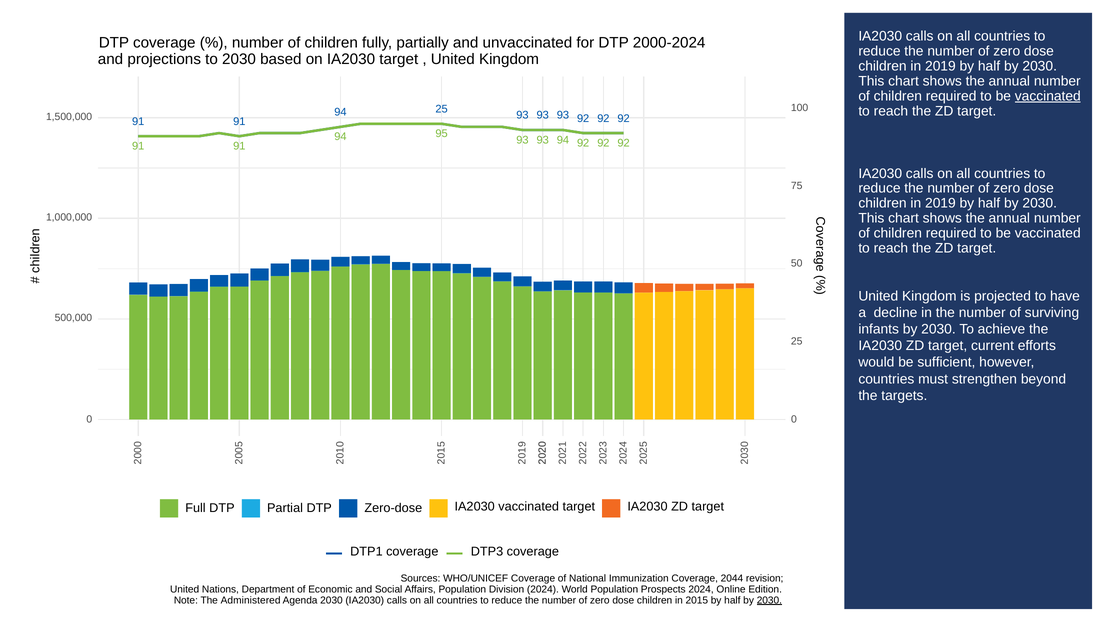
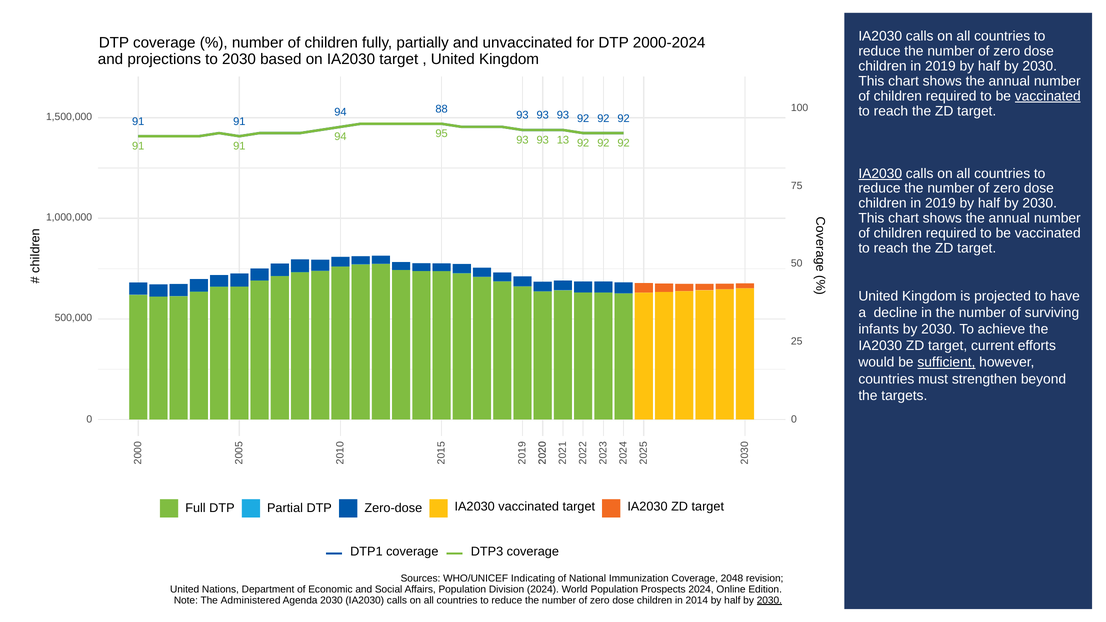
94 25: 25 -> 88
93 94: 94 -> 13
IA2030 at (880, 173) underline: none -> present
sufficient underline: none -> present
WHO/UNICEF Coverage: Coverage -> Indicating
2044: 2044 -> 2048
2015: 2015 -> 2014
